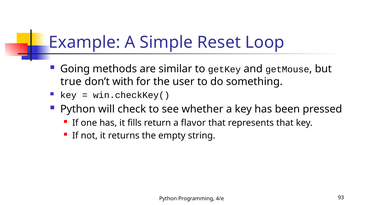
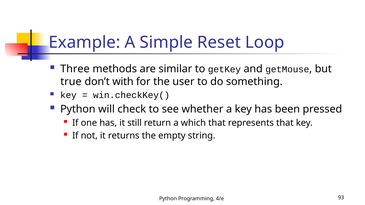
Going: Going -> Three
fills: fills -> still
flavor: flavor -> which
